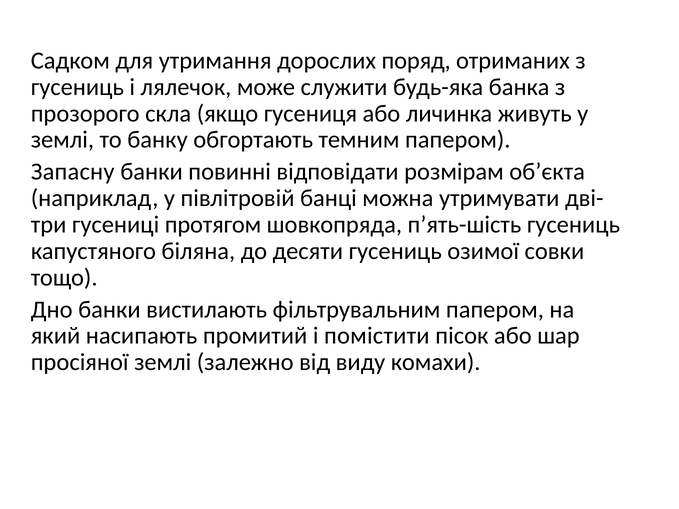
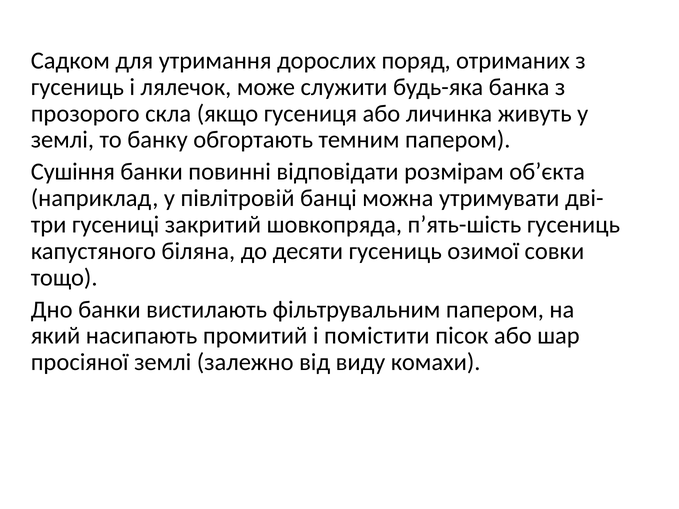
Запасну: Запасну -> Сушіння
протягом: протягом -> закритий
